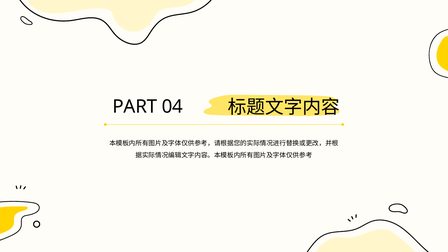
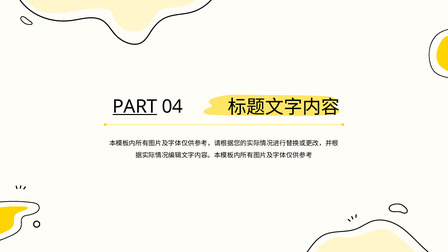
PART underline: none -> present
